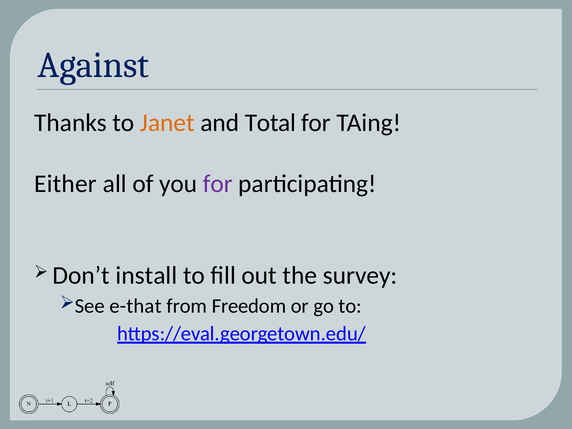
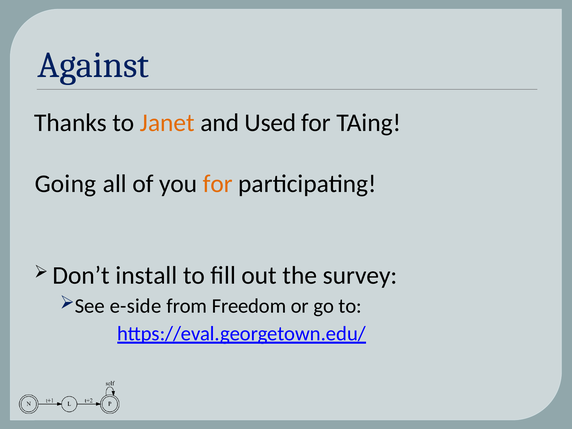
Total: Total -> Used
Either: Either -> Going
for at (218, 184) colour: purple -> orange
e-that: e-that -> e-side
